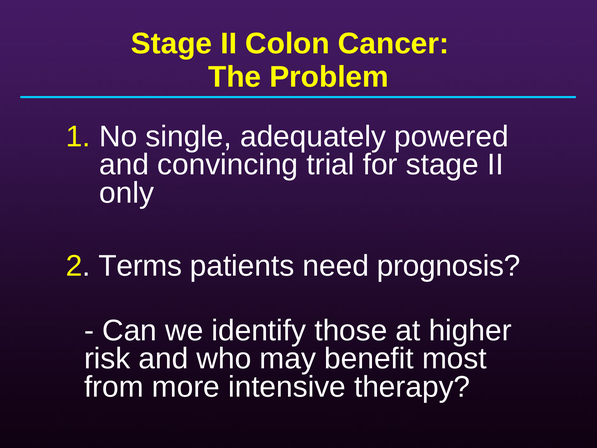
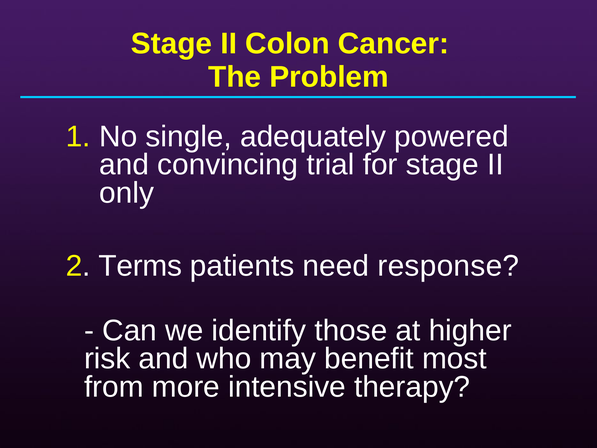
prognosis: prognosis -> response
